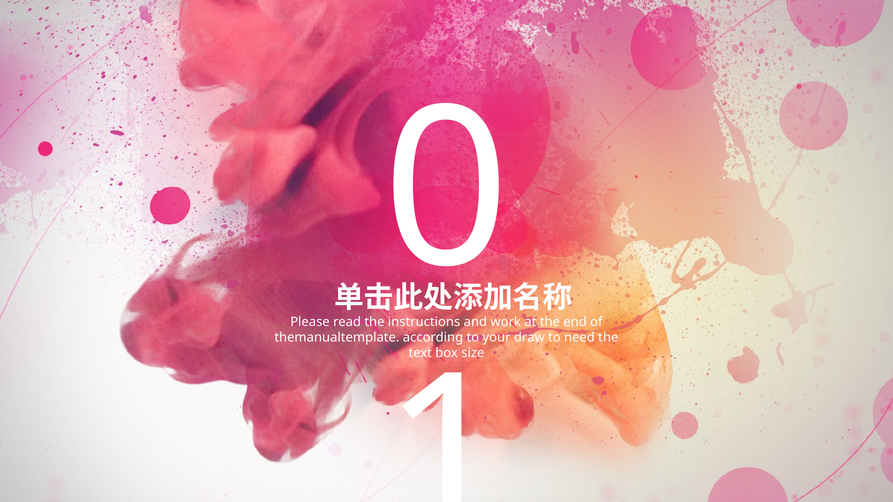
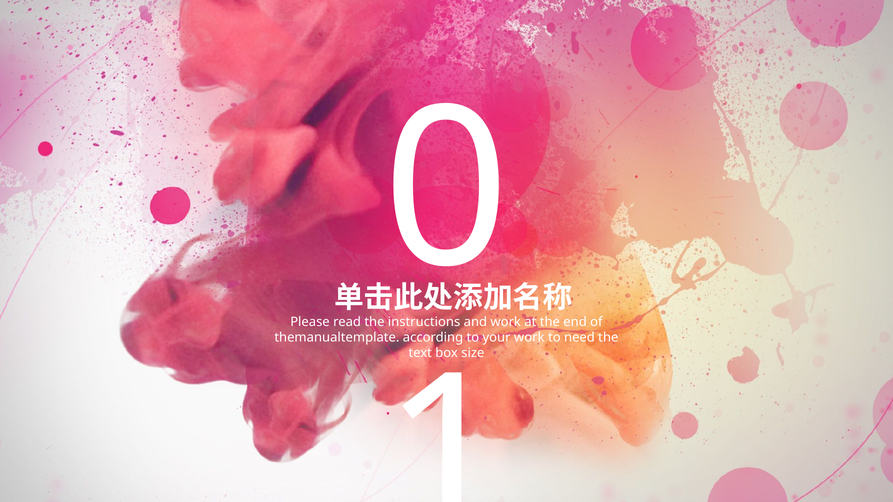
draw at (529, 338): draw -> work
